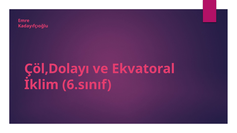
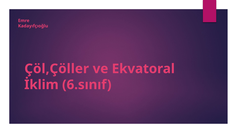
Çöl,Dolayı: Çöl,Dolayı -> Çöl,Çöller
